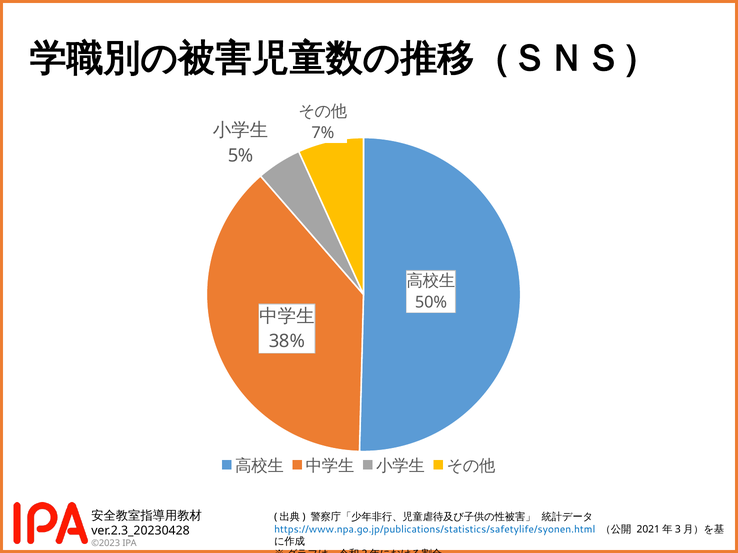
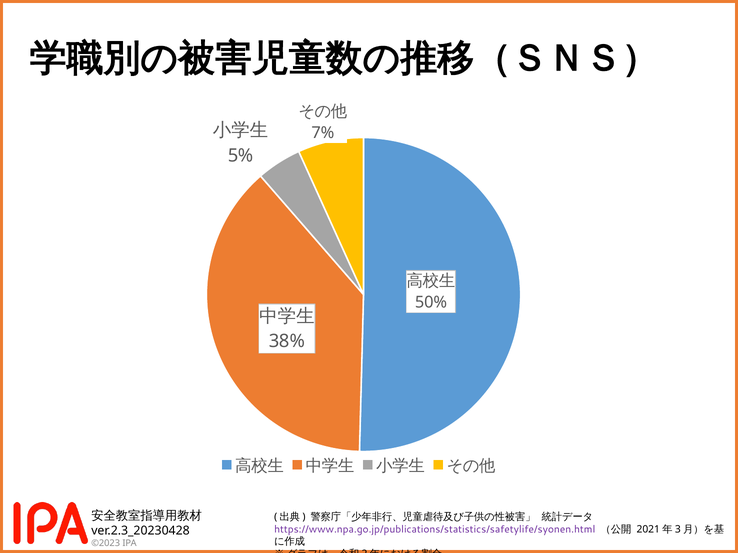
https://www.npa.go.jp/publications/statistics/safetylife/syonen.html colour: blue -> purple
